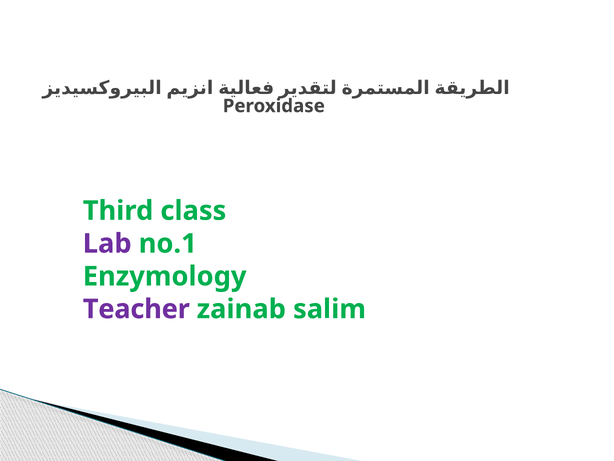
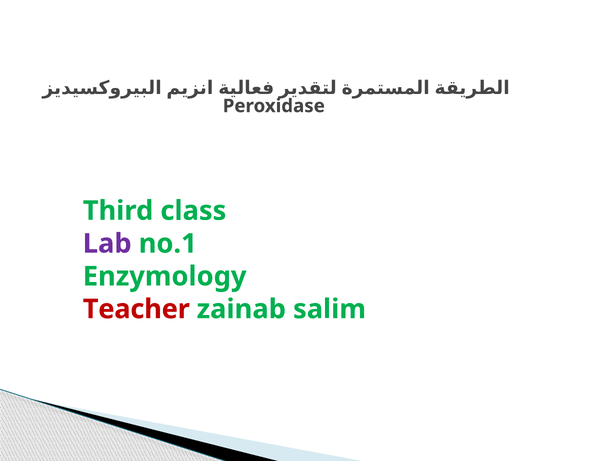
Teacher colour: purple -> red
